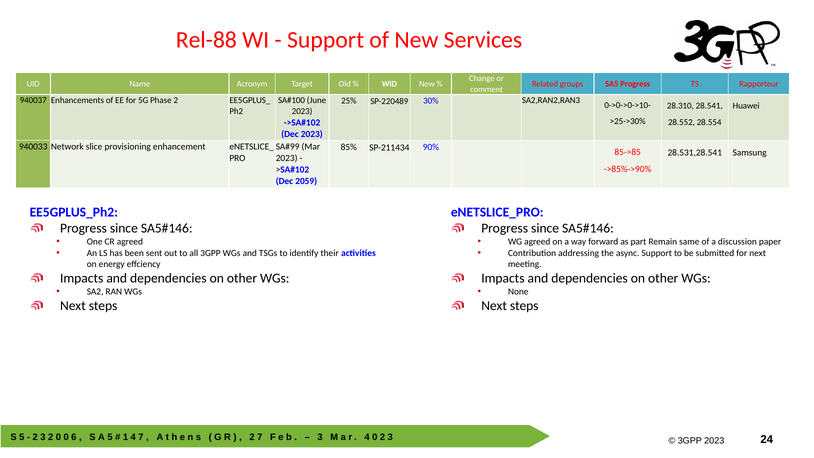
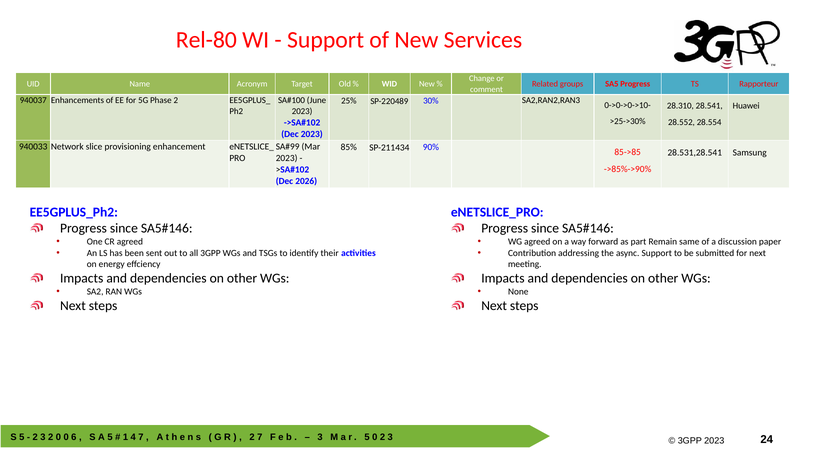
Rel-88: Rel-88 -> Rel-80
2059: 2059 -> 2026
4 at (367, 437): 4 -> 5
